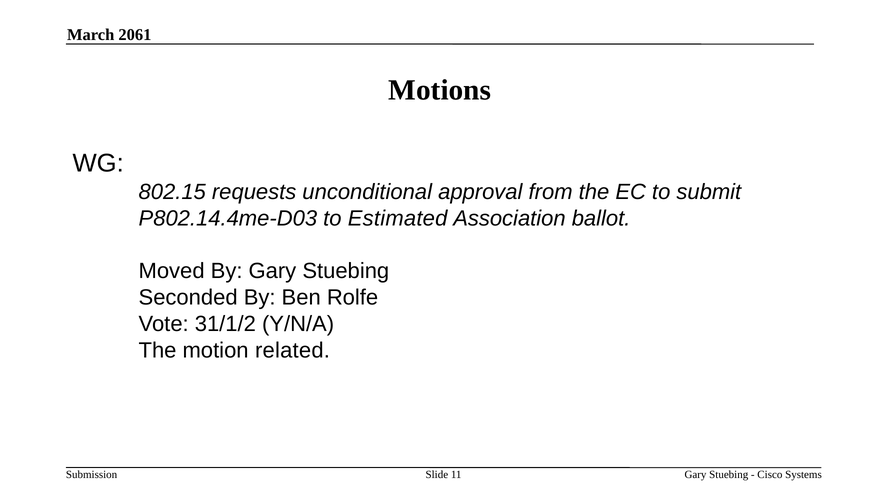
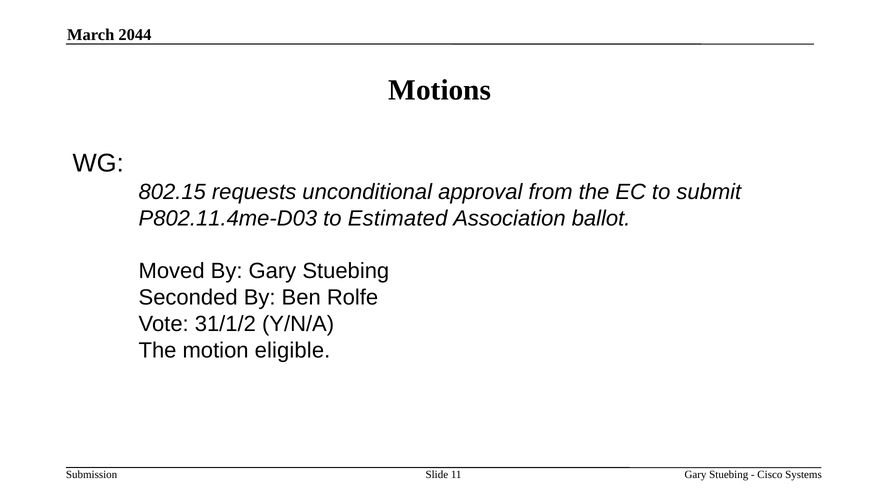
2061: 2061 -> 2044
P802.14.4me-D03: P802.14.4me-D03 -> P802.11.4me-D03
related: related -> eligible
